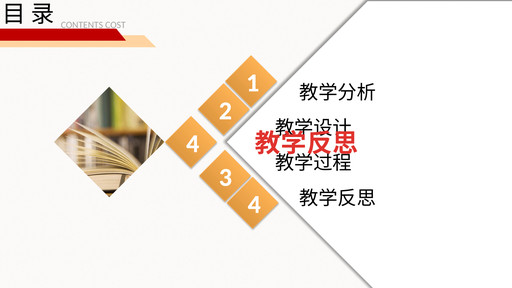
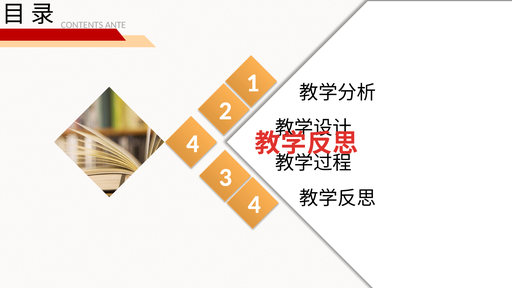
COST: COST -> ANTE
